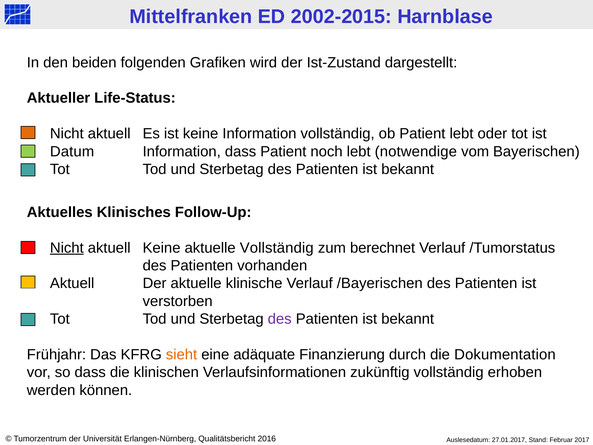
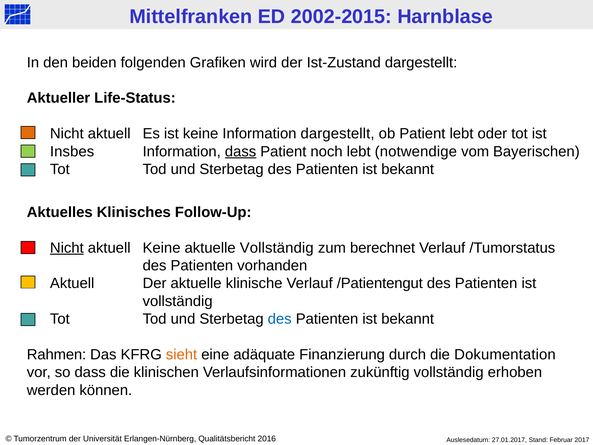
Information vollständig: vollständig -> dargestellt
Datum: Datum -> Insbes
dass at (241, 151) underline: none -> present
/Bayerischen: /Bayerischen -> /Patientengut
verstorben at (178, 301): verstorben -> vollständig
des at (280, 319) colour: purple -> blue
Frühjahr: Frühjahr -> Rahmen
